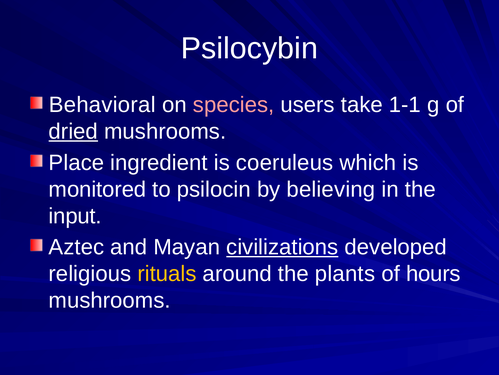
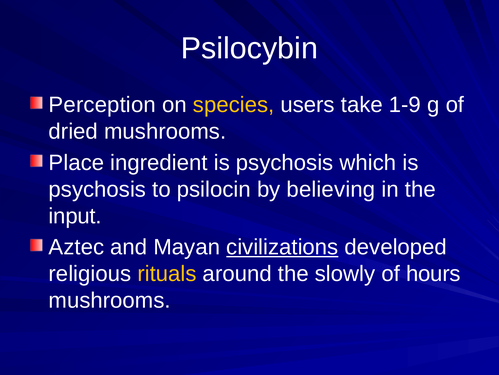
Behavioral: Behavioral -> Perception
species colour: pink -> yellow
1-1: 1-1 -> 1-9
dried underline: present -> none
ingredient is coeruleus: coeruleus -> psychosis
monitored at (97, 189): monitored -> psychosis
plants: plants -> slowly
